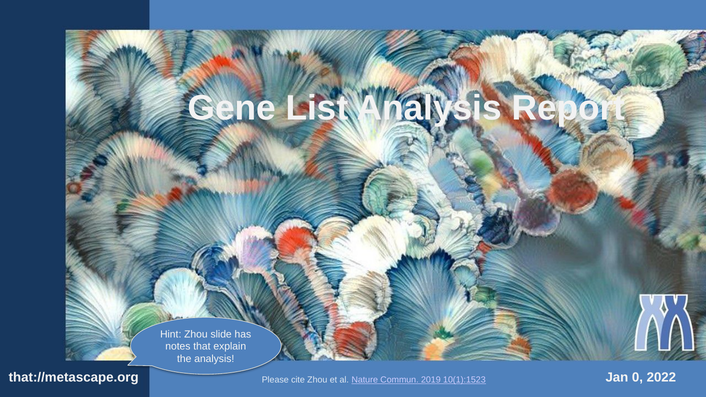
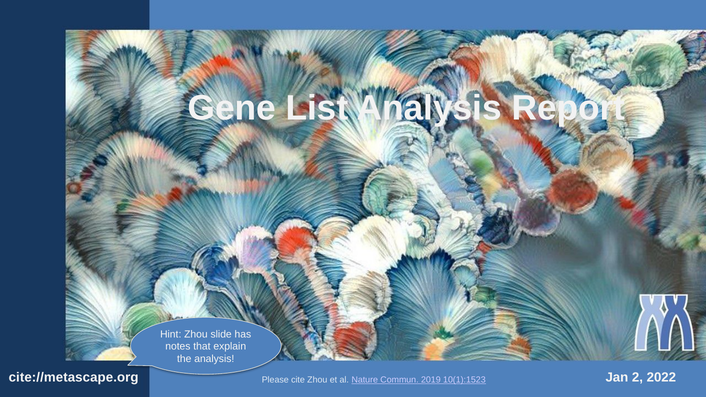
that://metascape.org: that://metascape.org -> cite://metascape.org
0: 0 -> 2
